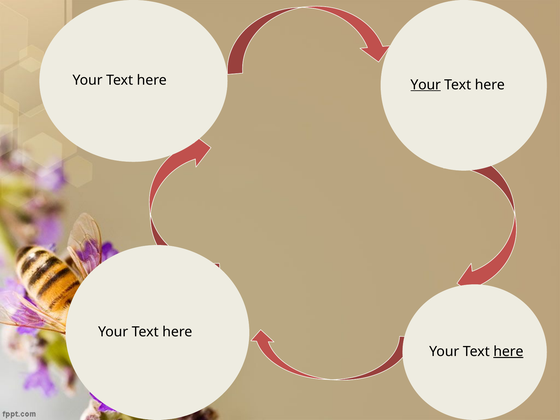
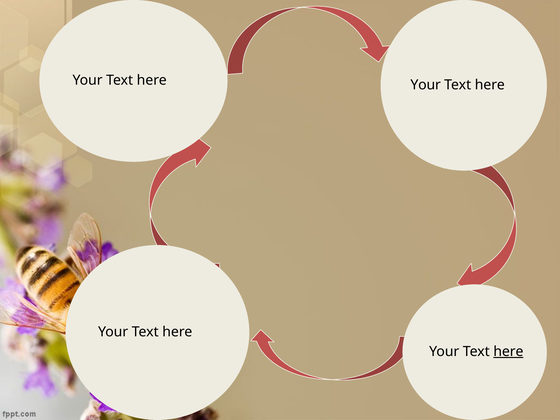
Your at (426, 85) underline: present -> none
